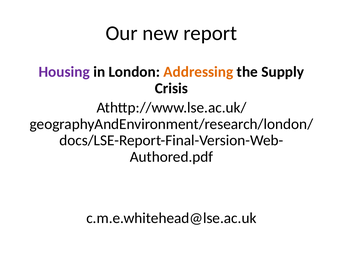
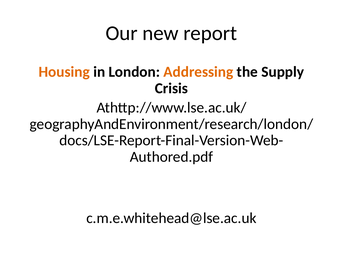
Housing colour: purple -> orange
